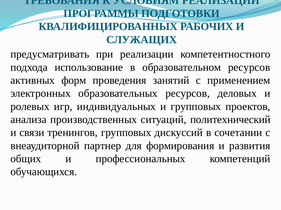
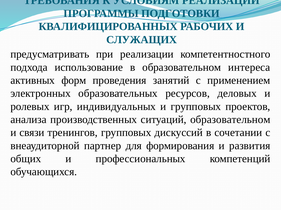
образовательном ресурсов: ресурсов -> интереса
ситуаций политехнический: политехнический -> образовательном
